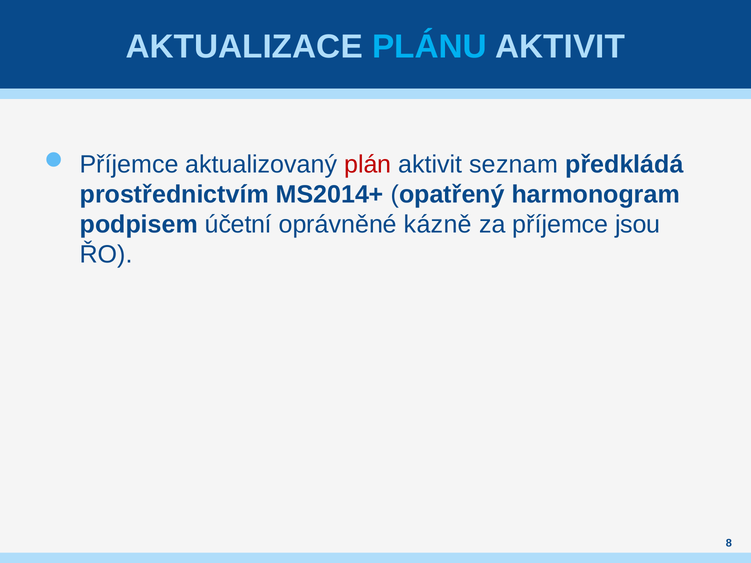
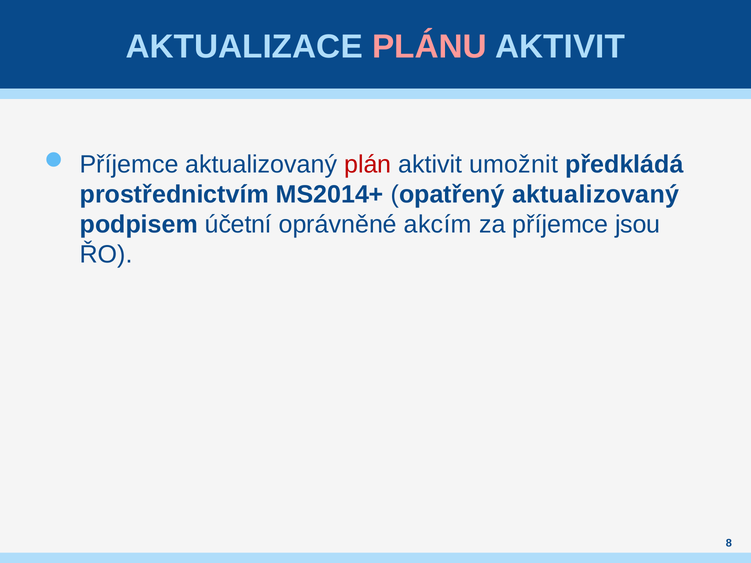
PLÁNU colour: light blue -> pink
seznam: seznam -> umožnit
opatřený harmonogram: harmonogram -> aktualizovaný
kázně: kázně -> akcím
